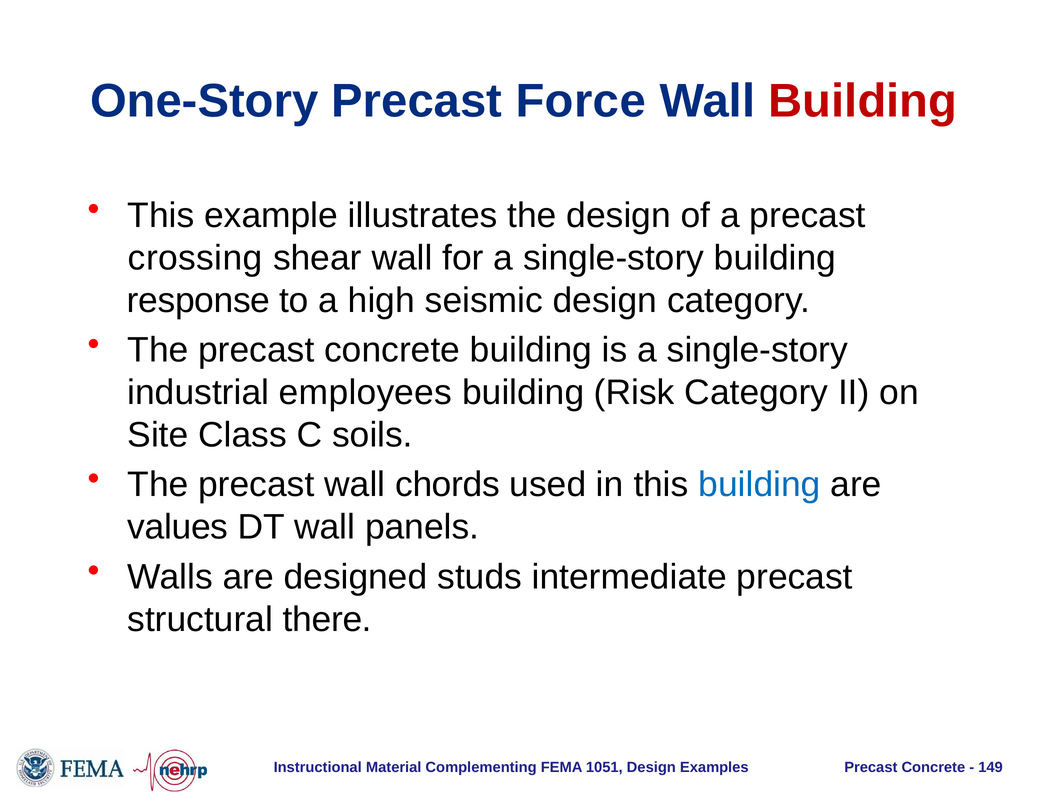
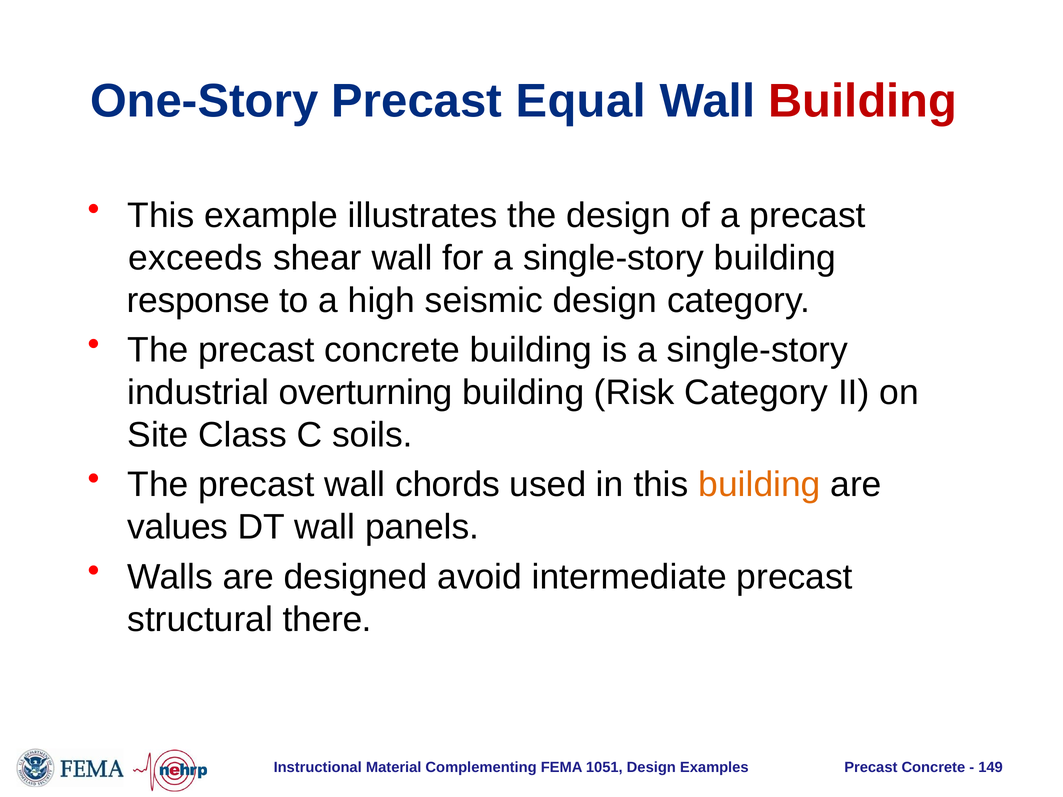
Force: Force -> Equal
crossing: crossing -> exceeds
employees: employees -> overturning
building at (759, 485) colour: blue -> orange
studs: studs -> avoid
